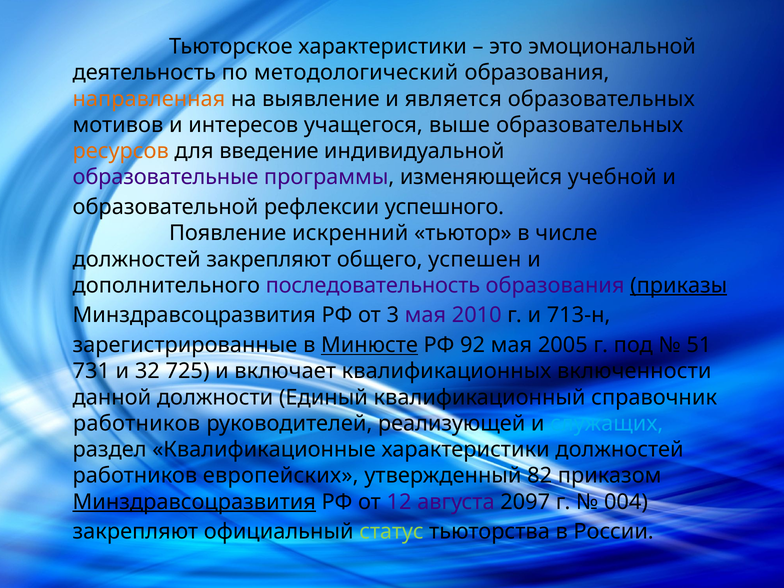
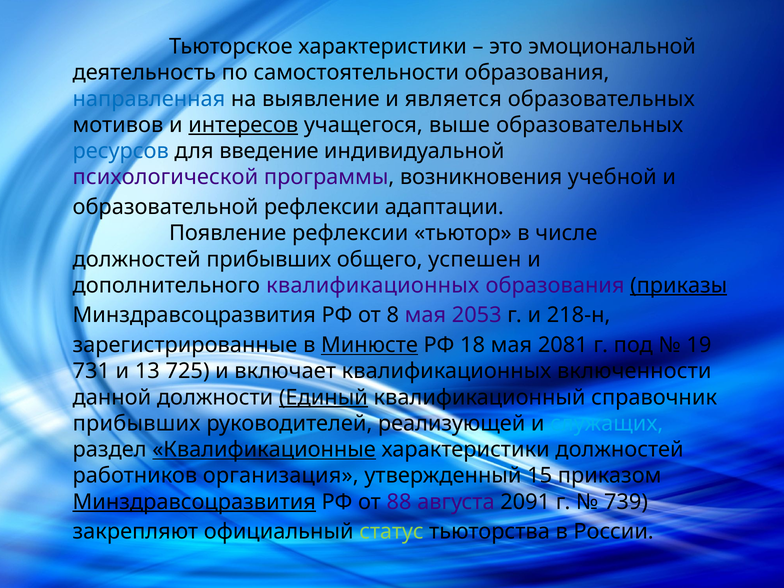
методологический: методологический -> самостоятельности
направленная colour: orange -> blue
интересов underline: none -> present
ресурсов colour: orange -> blue
образовательные: образовательные -> психологической
изменяющейся: изменяющейся -> возникновения
успешного: успешного -> адаптации
Появление искренний: искренний -> рефлексии
должностей закрепляют: закрепляют -> прибывших
дополнительного последовательность: последовательность -> квалификационных
3: 3 -> 8
2010: 2010 -> 2053
713-н: 713-н -> 218-н
92: 92 -> 18
2005: 2005 -> 2081
51: 51 -> 19
32: 32 -> 13
Единый underline: none -> present
работников at (137, 423): работников -> прибывших
Квалификационные underline: none -> present
европейских: европейских -> организация
82: 82 -> 15
12: 12 -> 88
2097: 2097 -> 2091
004: 004 -> 739
